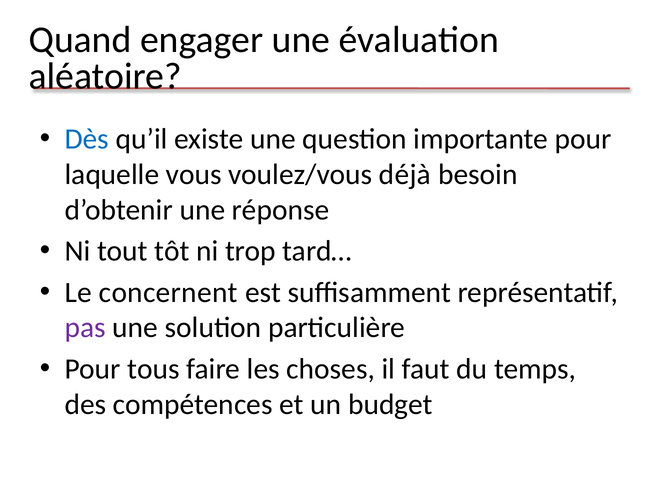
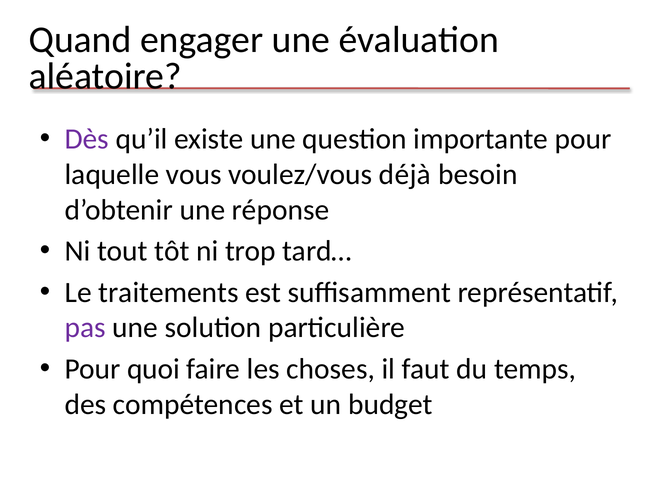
Dès colour: blue -> purple
concernent: concernent -> traitements
tous: tous -> quoi
